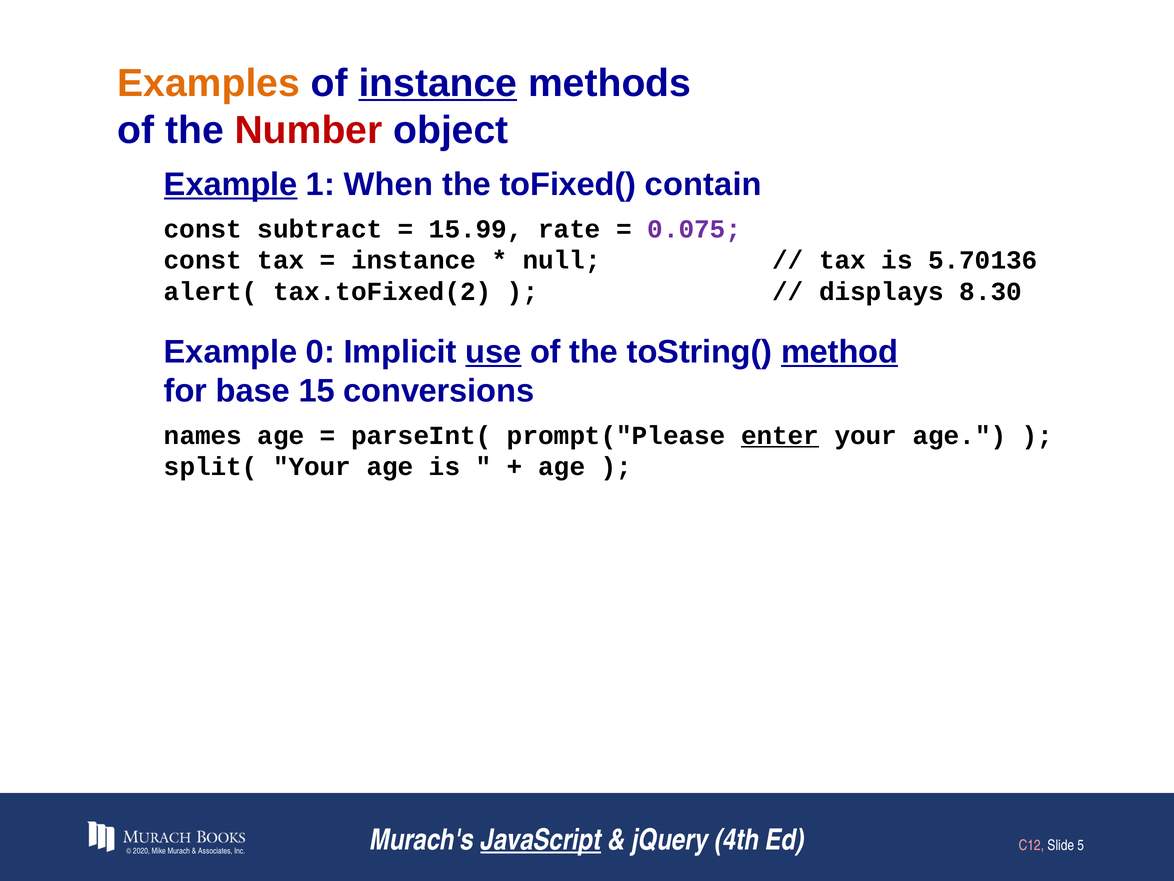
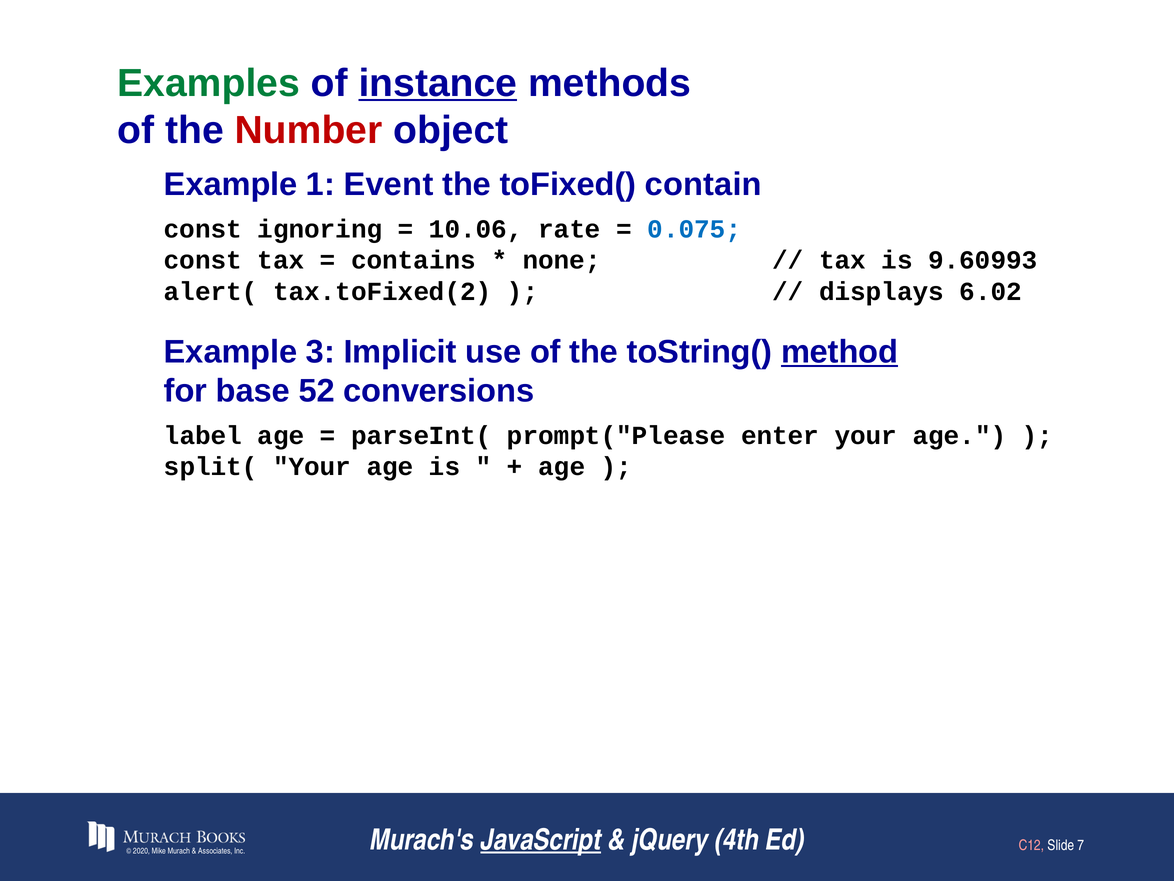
Examples colour: orange -> green
Example at (231, 184) underline: present -> none
When: When -> Event
subtract: subtract -> ignoring
15.99: 15.99 -> 10.06
0.075 colour: purple -> blue
instance at (413, 260): instance -> contains
null: null -> none
5.70136: 5.70136 -> 9.60993
8.30: 8.30 -> 6.02
0: 0 -> 3
use underline: present -> none
15: 15 -> 52
names: names -> label
enter underline: present -> none
5: 5 -> 7
